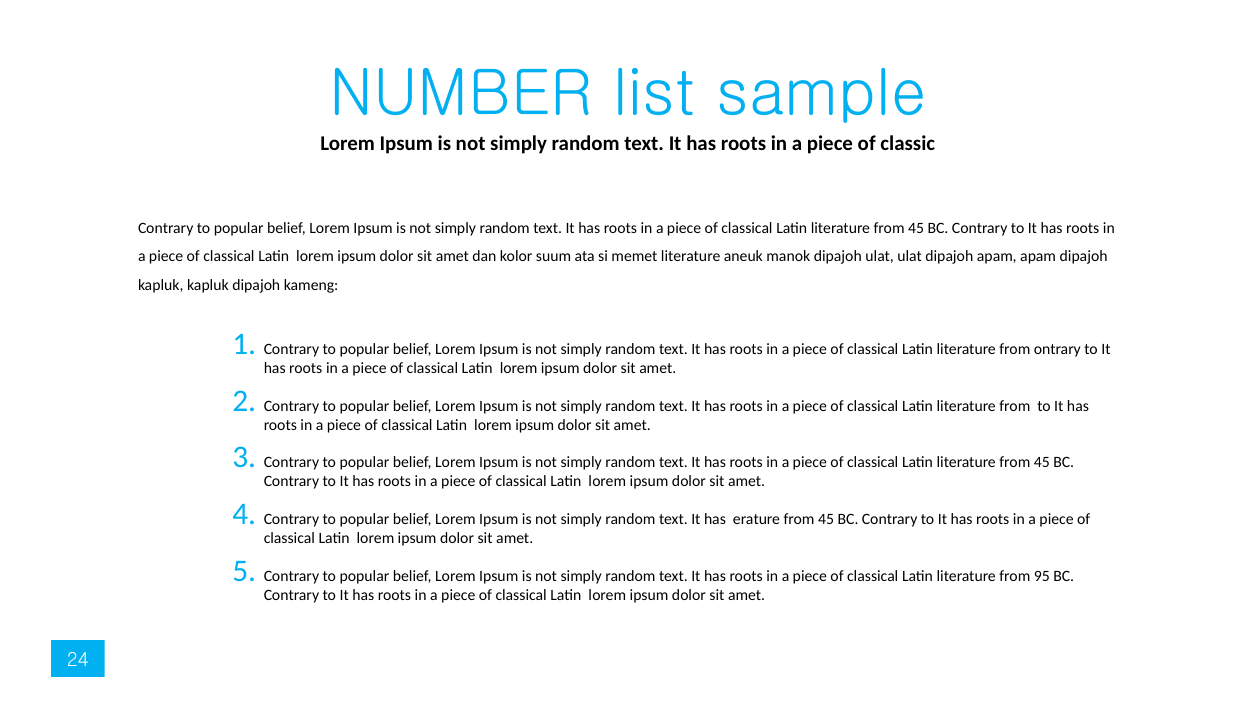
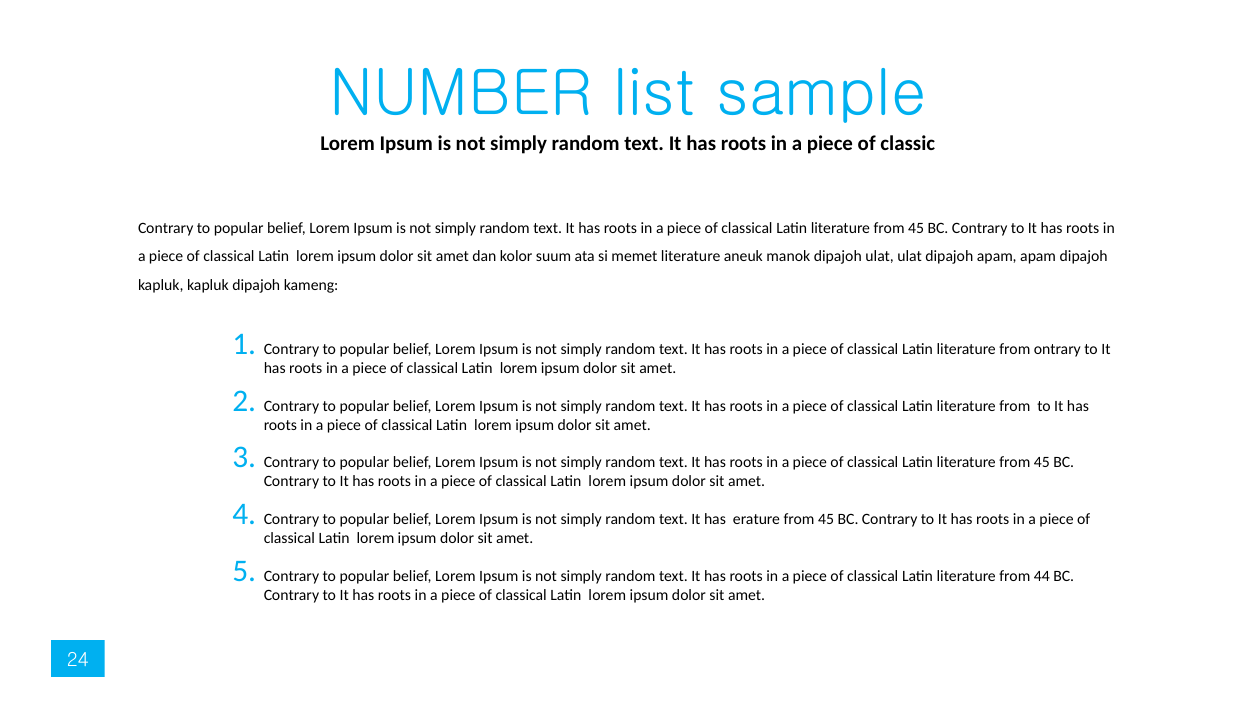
95: 95 -> 44
